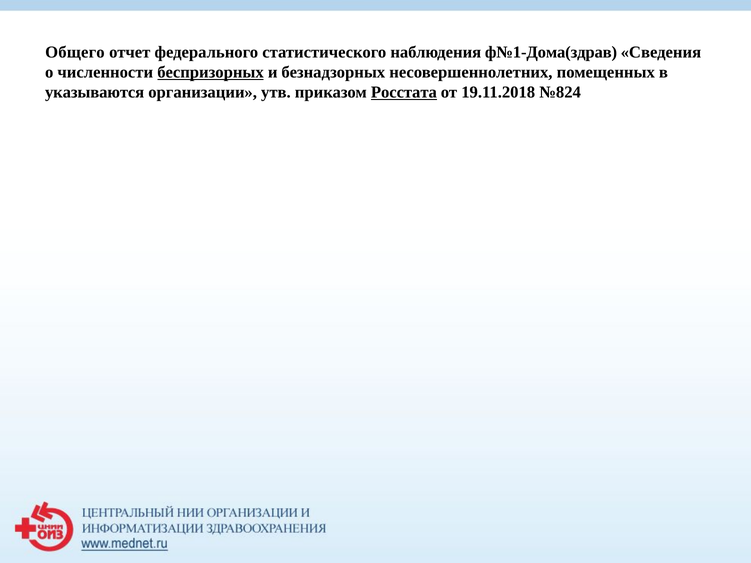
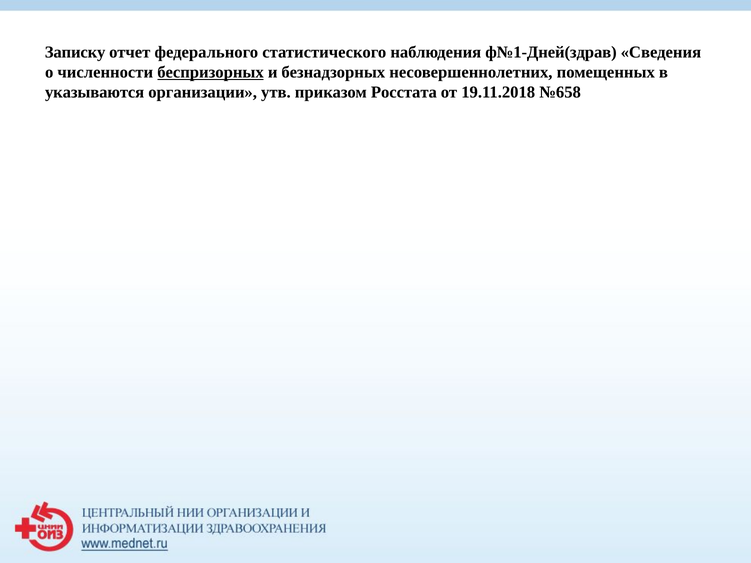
Общего: Общего -> Записку
ф№1-Дома(здрав: ф№1-Дома(здрав -> ф№1-Дней(здрав
Росстата underline: present -> none
№824: №824 -> №658
